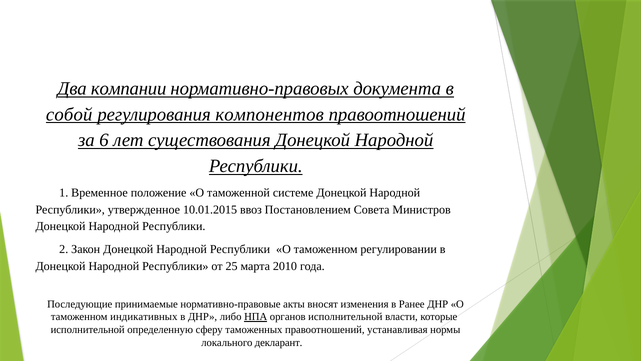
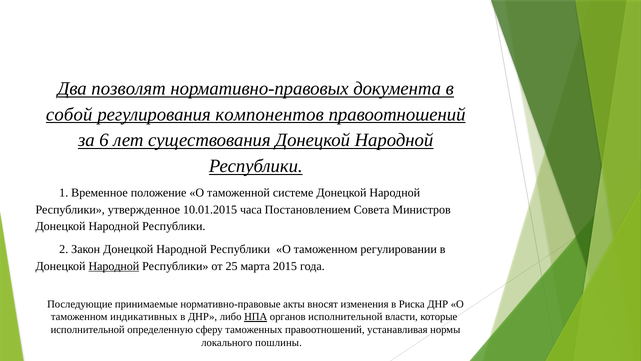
компании: компании -> позволят
ввоз: ввоз -> часа
Народной at (114, 266) underline: none -> present
2010: 2010 -> 2015
Ранее: Ранее -> Риска
декларант: декларант -> пошлины
